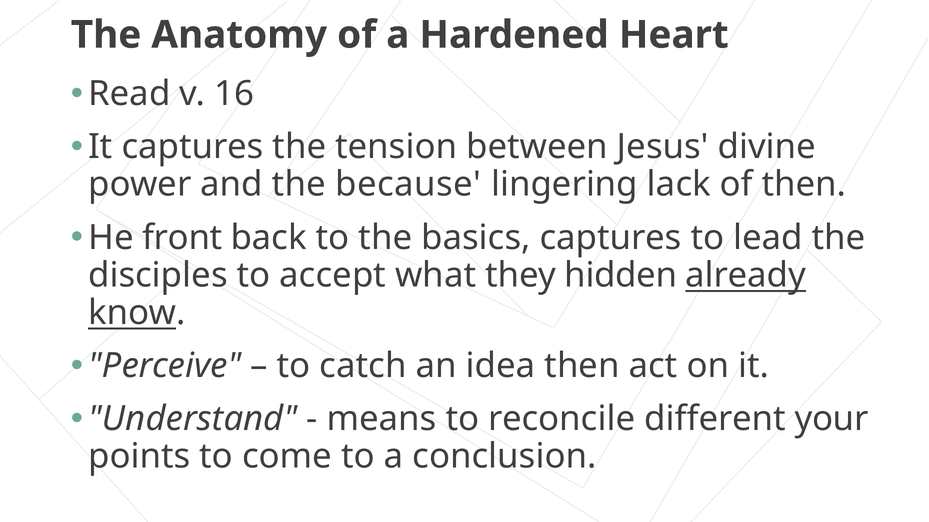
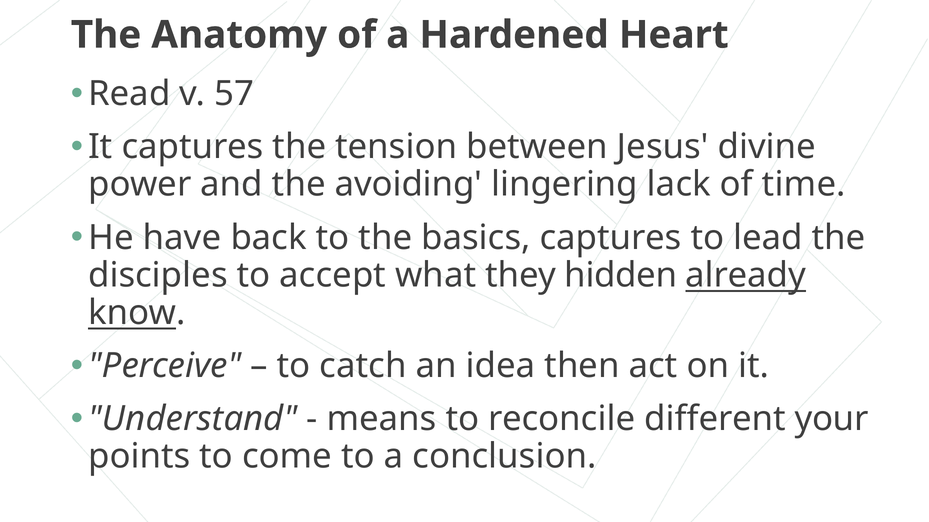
16: 16 -> 57
because: because -> avoiding
of then: then -> time
front: front -> have
